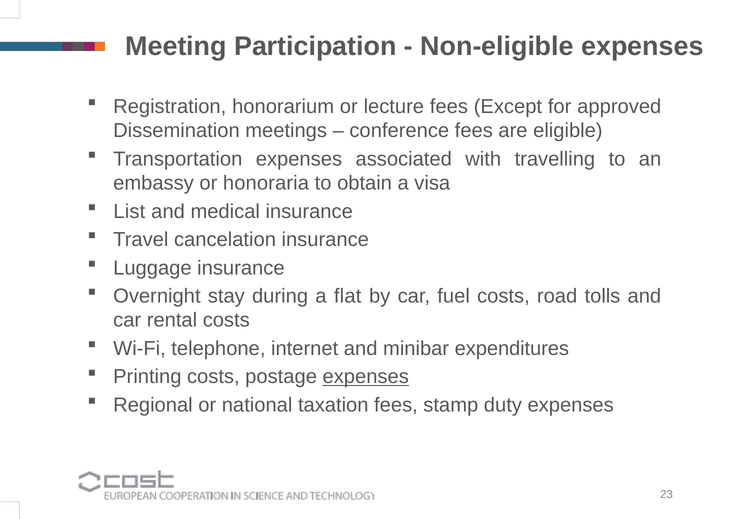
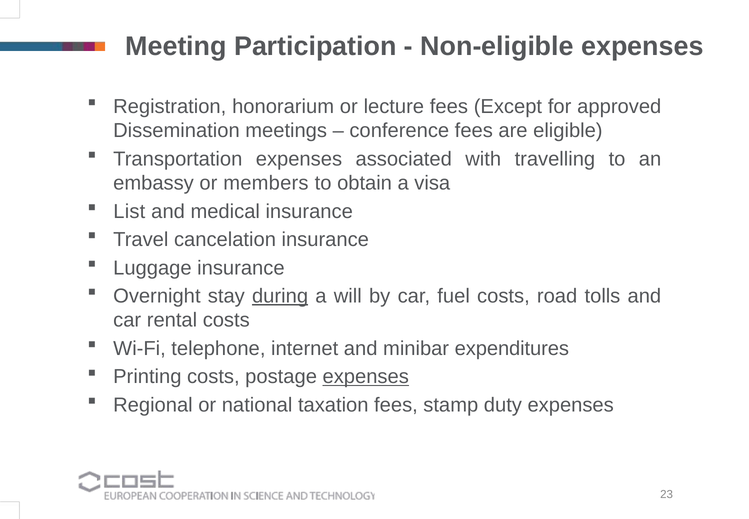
honoraria: honoraria -> members
during underline: none -> present
flat: flat -> will
